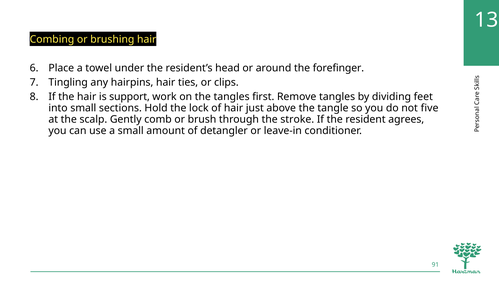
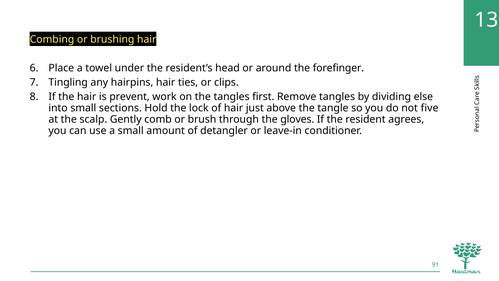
support: support -> prevent
feet: feet -> else
stroke: stroke -> gloves
